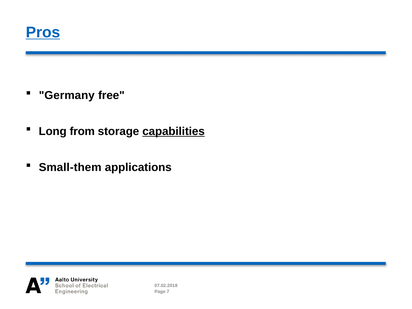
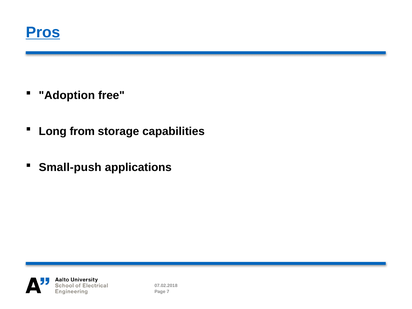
Germany: Germany -> Adoption
capabilities underline: present -> none
Small-them: Small-them -> Small-push
